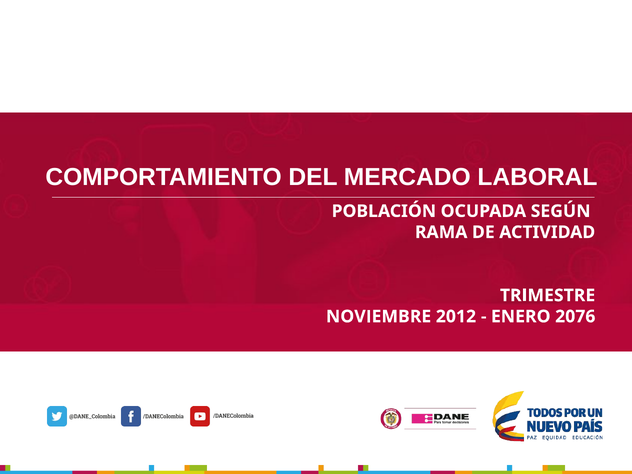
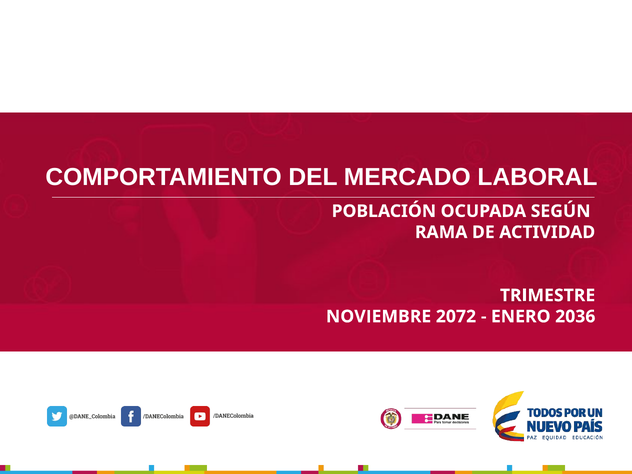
2012: 2012 -> 2072
2076: 2076 -> 2036
